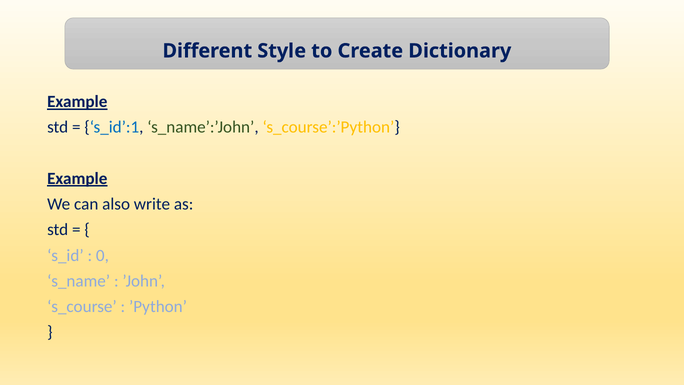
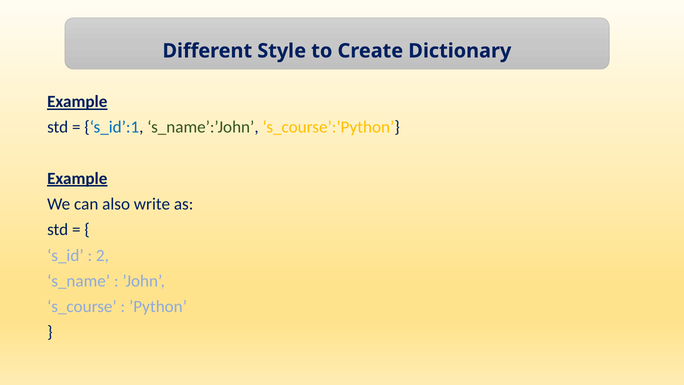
0: 0 -> 2
